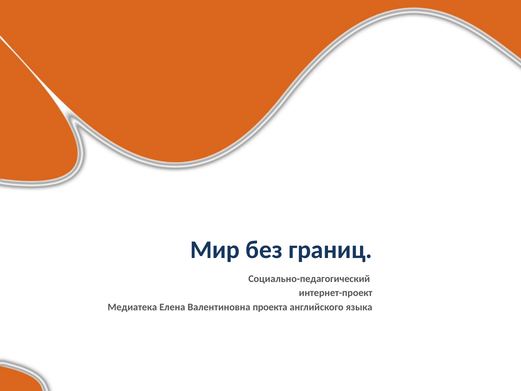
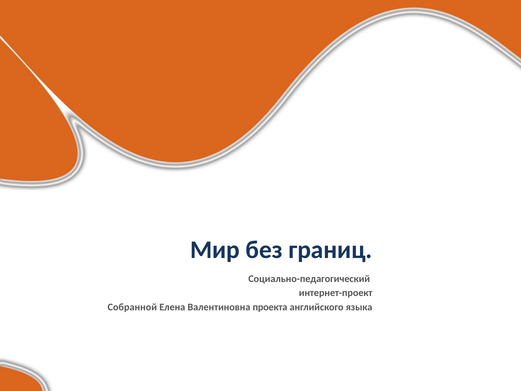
Медиатека: Медиатека -> Собранной
